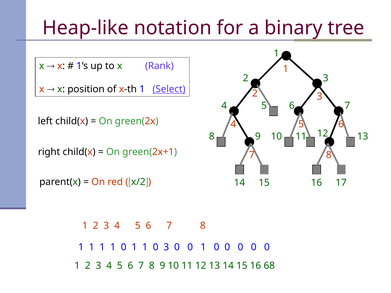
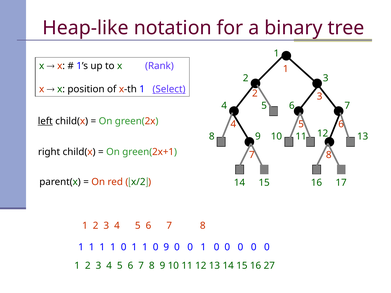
left underline: none -> present
0 3: 3 -> 9
68: 68 -> 27
